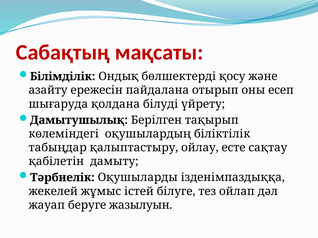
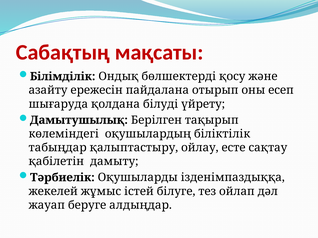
жазылуын: жазылуын -> алдыңдар
